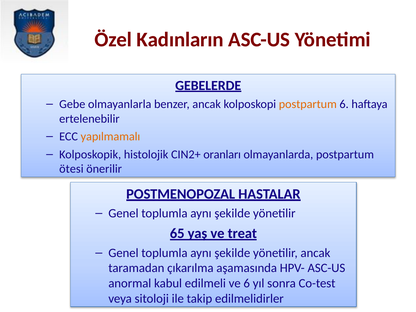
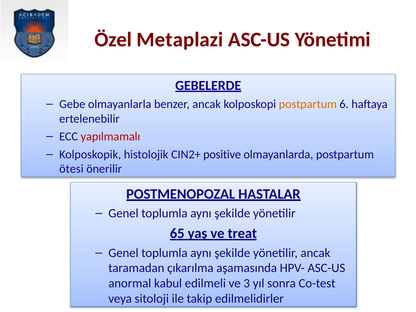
Kadınların: Kadınların -> Metaplazi
yapılmamalı colour: orange -> red
oranları: oranları -> positive
ve 6: 6 -> 3
